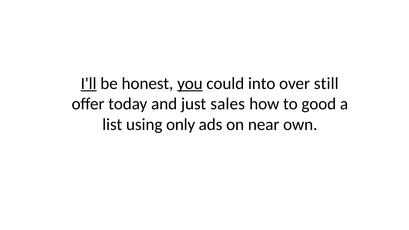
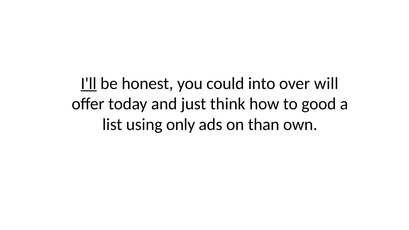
you underline: present -> none
still: still -> will
sales: sales -> think
near: near -> than
